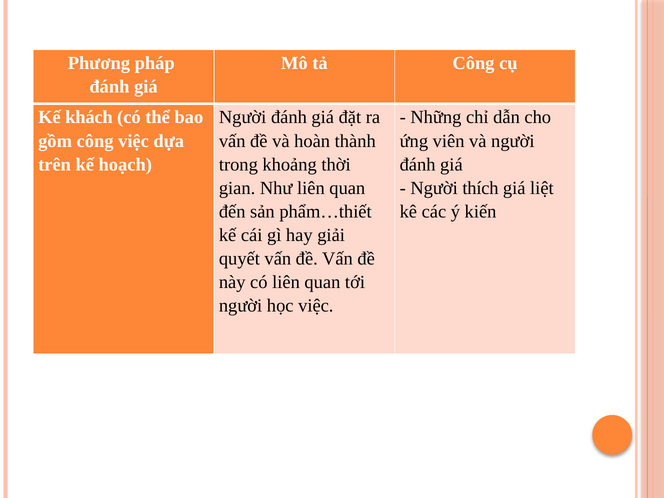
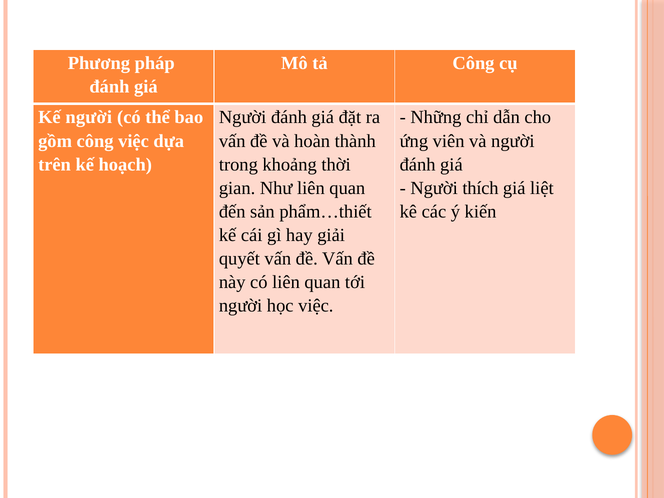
Kế khách: khách -> người
